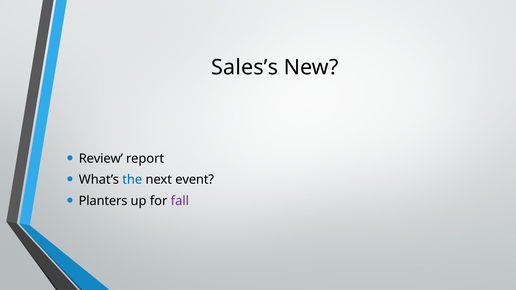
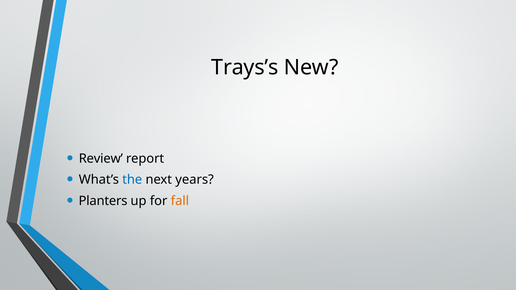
Sales’s: Sales’s -> Trays’s
event: event -> years
fall colour: purple -> orange
